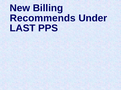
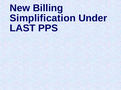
Recommends: Recommends -> Simplification
